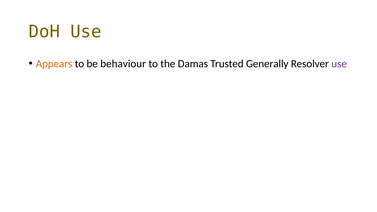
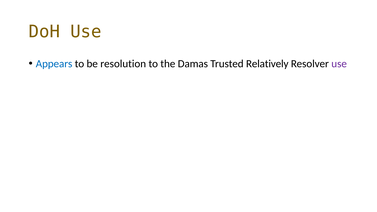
Appears colour: orange -> blue
behaviour: behaviour -> resolution
Generally: Generally -> Relatively
